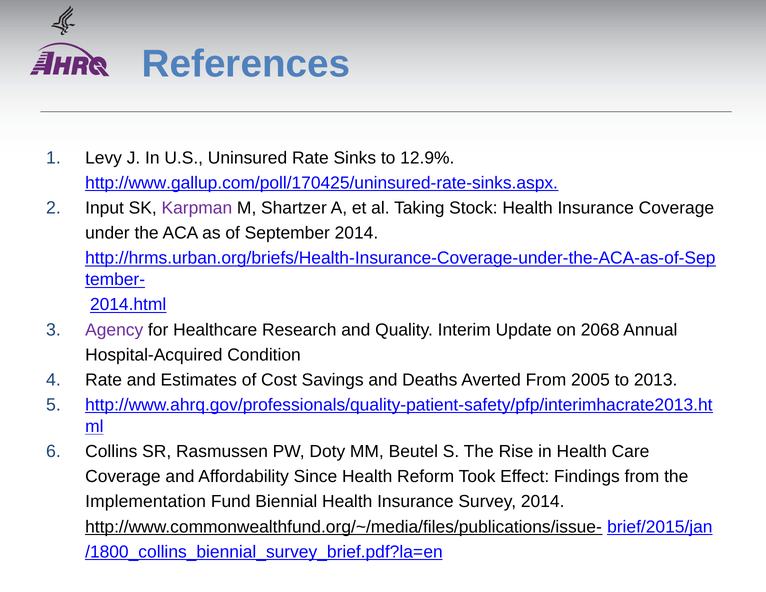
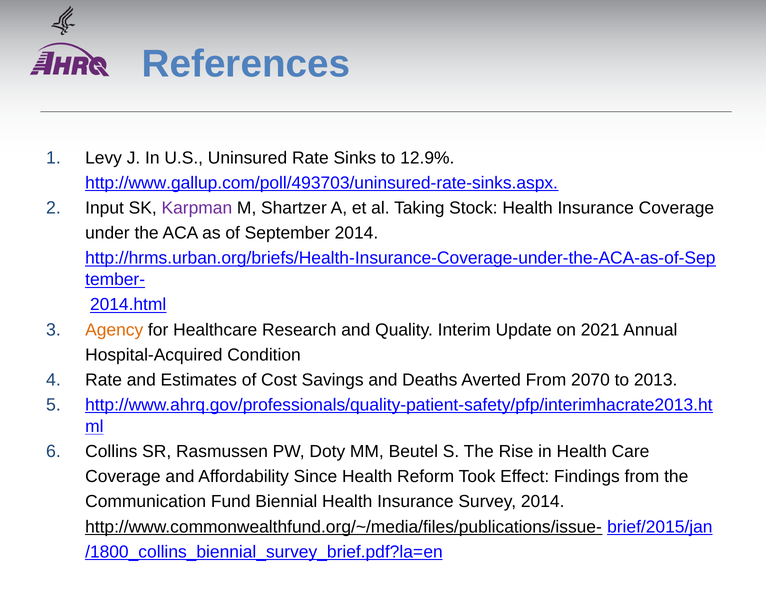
http://www.gallup.com/poll/170425/uninsured-rate-sinks.aspx: http://www.gallup.com/poll/170425/uninsured-rate-sinks.aspx -> http://www.gallup.com/poll/493703/uninsured-rate-sinks.aspx
Agency colour: purple -> orange
2068: 2068 -> 2021
2005: 2005 -> 2070
Implementation: Implementation -> Communication
